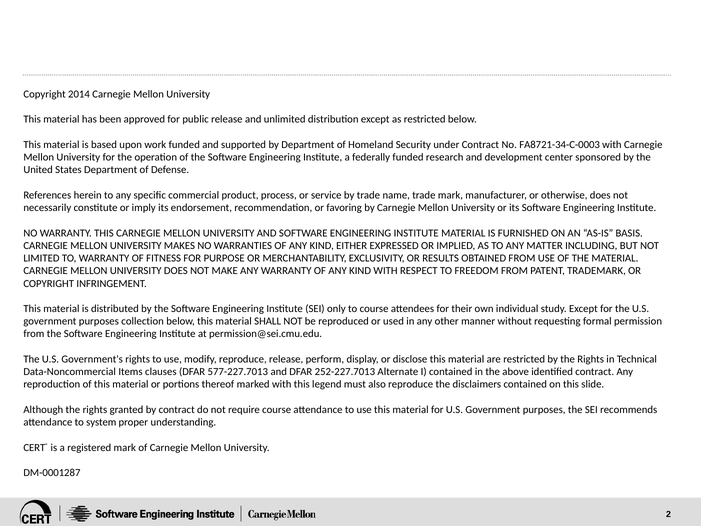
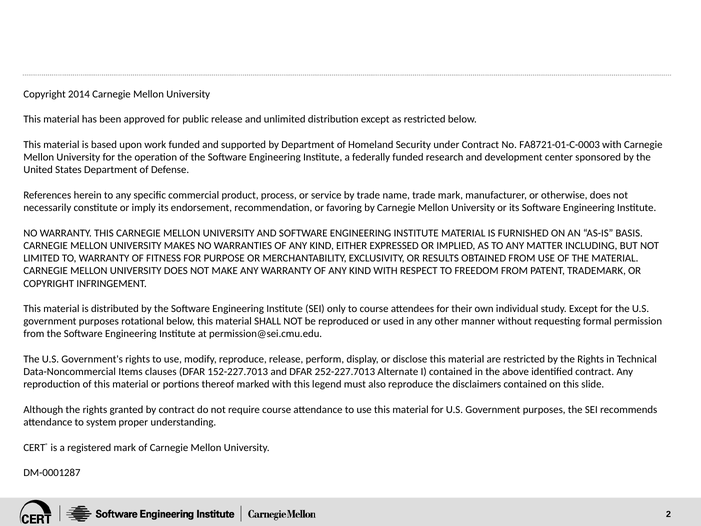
FA8721-34-C-0003: FA8721-34-C-0003 -> FA8721-01-C-0003
collection: collection -> rotational
577-227.7013: 577-227.7013 -> 152-227.7013
